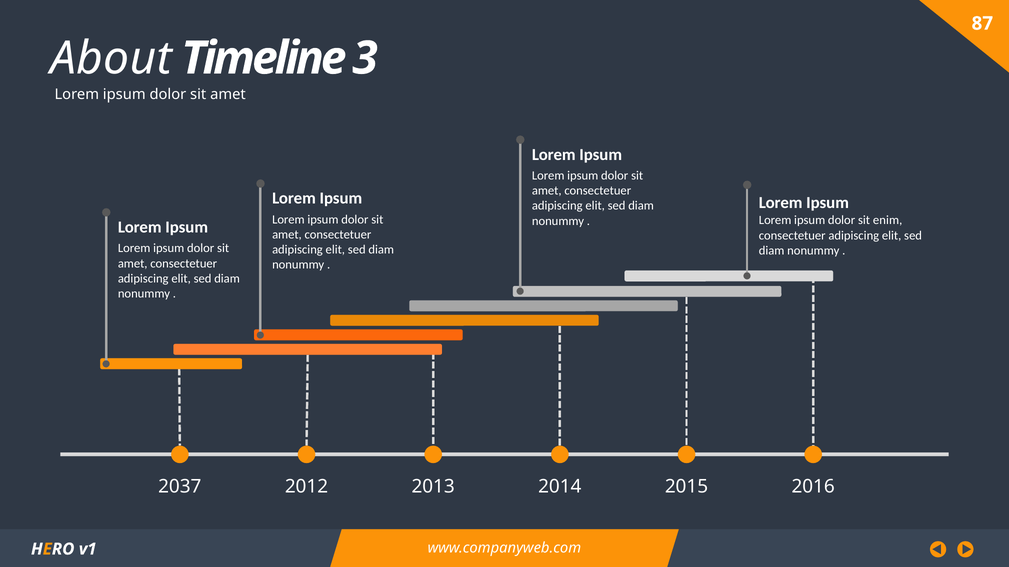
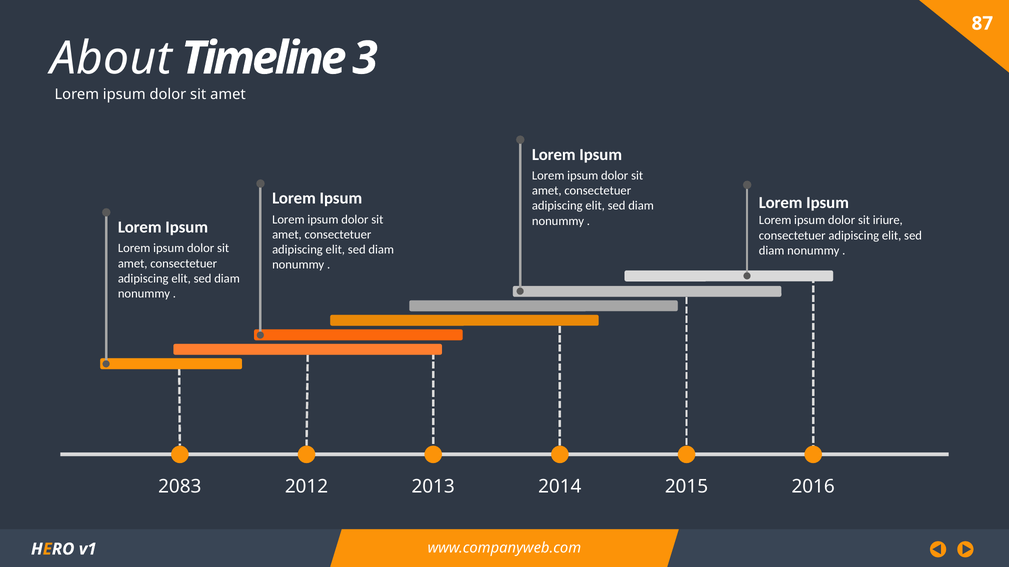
enim: enim -> iriure
2037: 2037 -> 2083
